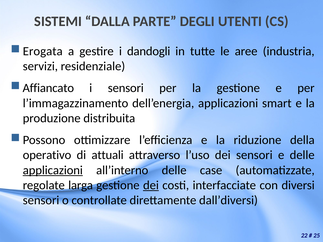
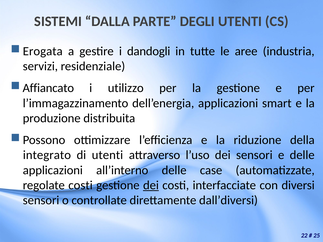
i sensori: sensori -> utilizzo
operativo: operativo -> integrato
di attuali: attuali -> utenti
applicazioni at (53, 170) underline: present -> none
regolate larga: larga -> costi
